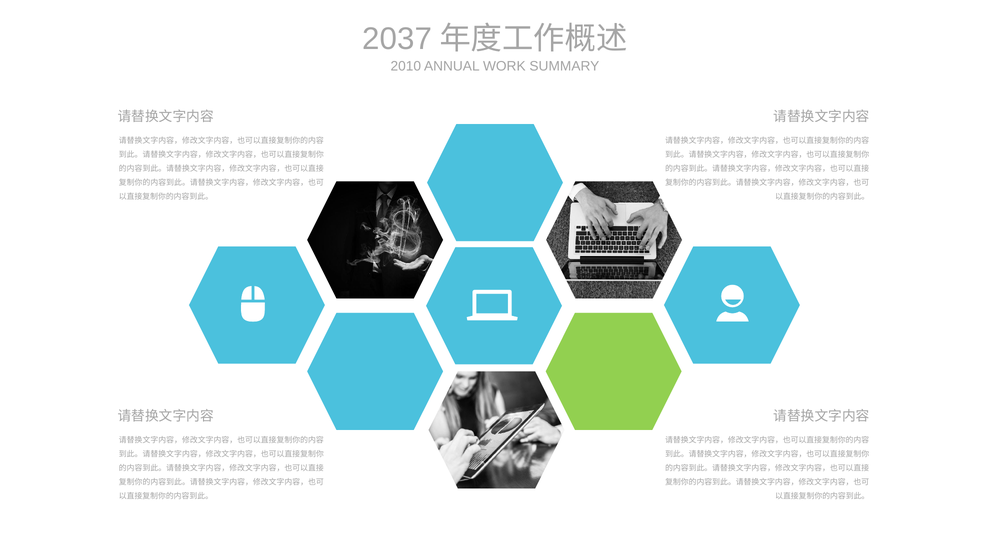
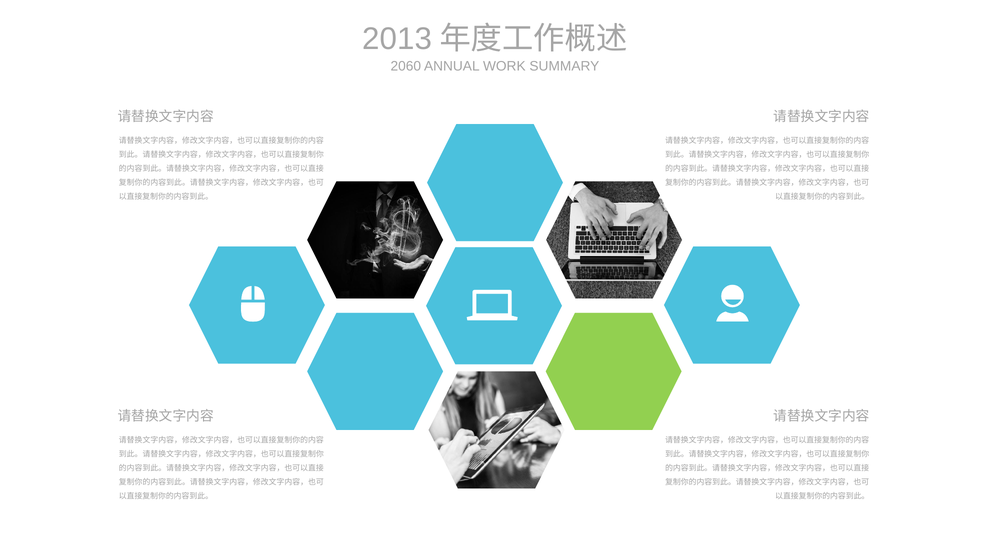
2037: 2037 -> 2013
2010: 2010 -> 2060
